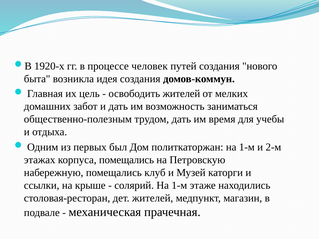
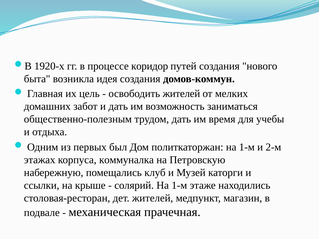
человек: человек -> коридор
корпуса помещались: помещались -> коммуналка
